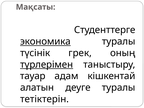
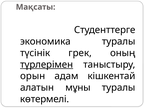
экономика underline: present -> none
тауар: тауар -> орын
деуге: деуге -> мұны
тетіктерін: тетіктерін -> көтермелі
